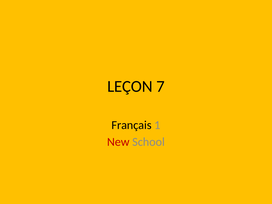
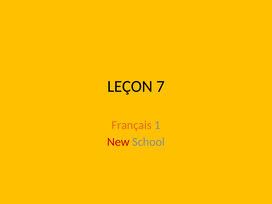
Français colour: black -> orange
